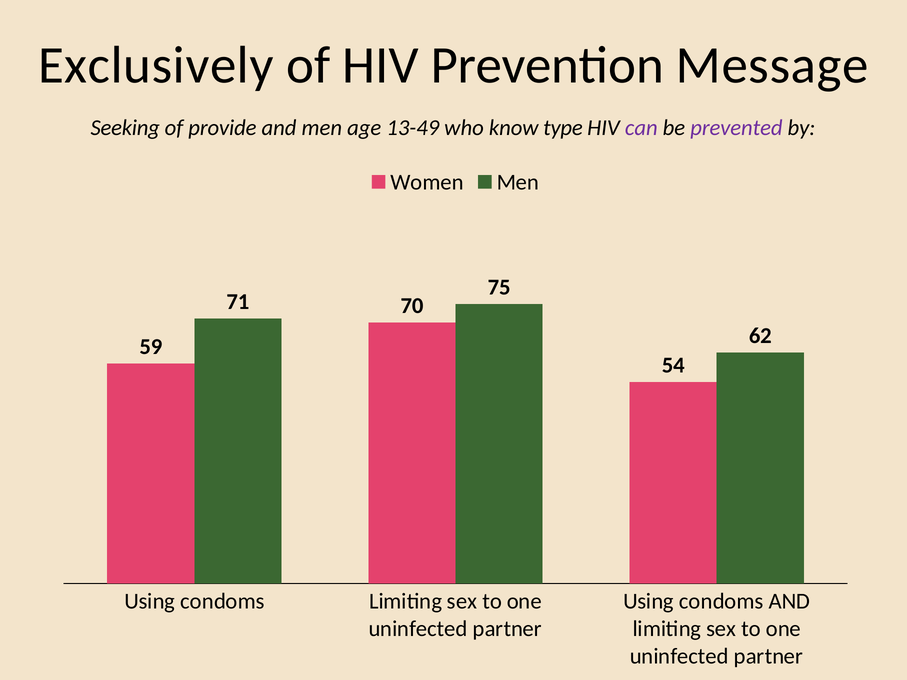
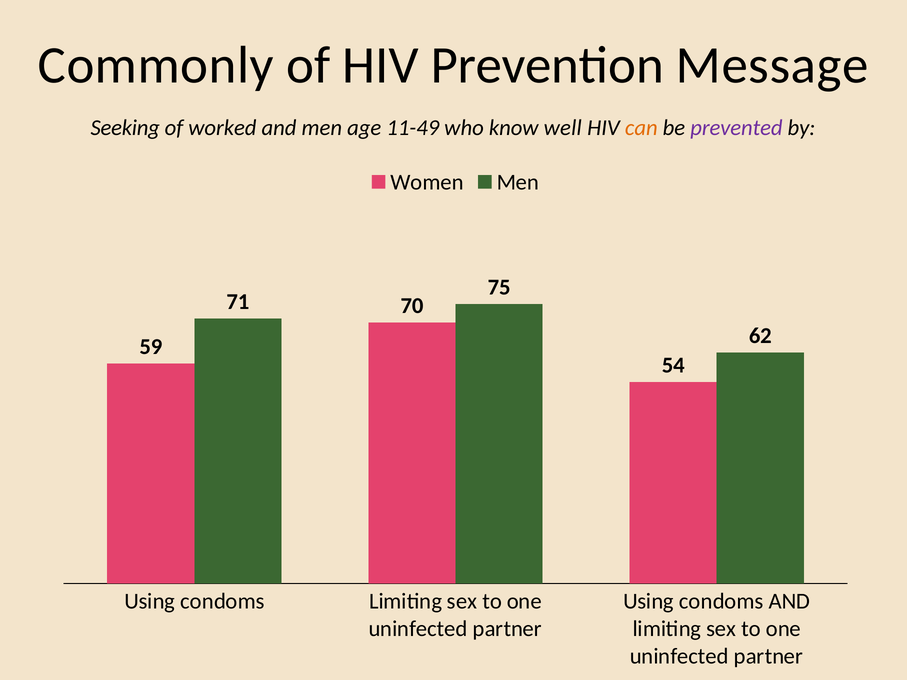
Exclusively: Exclusively -> Commonly
provide: provide -> worked
13-49: 13-49 -> 11-49
type: type -> well
can colour: purple -> orange
